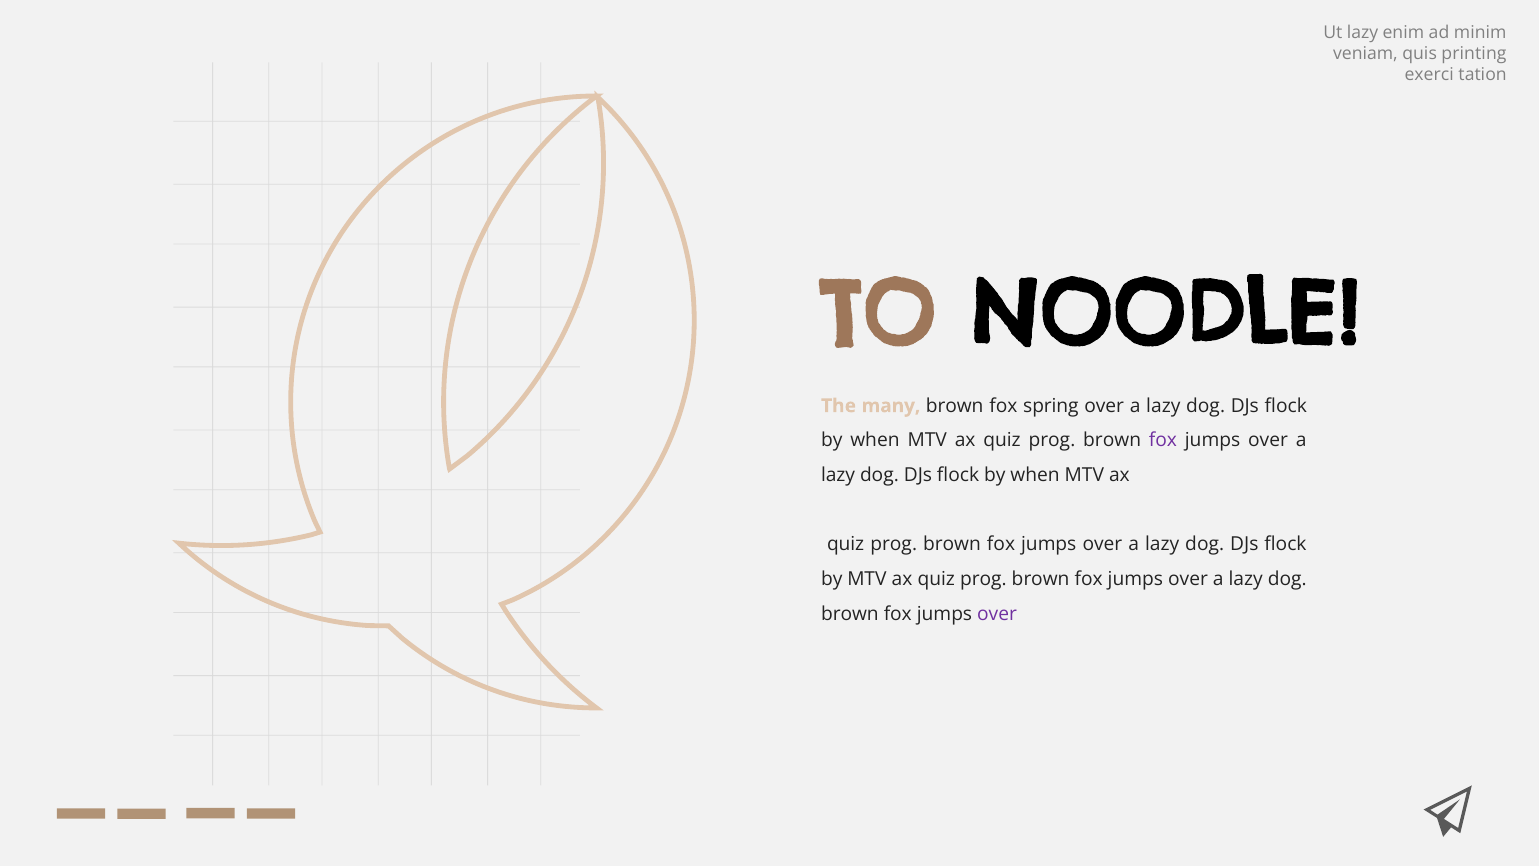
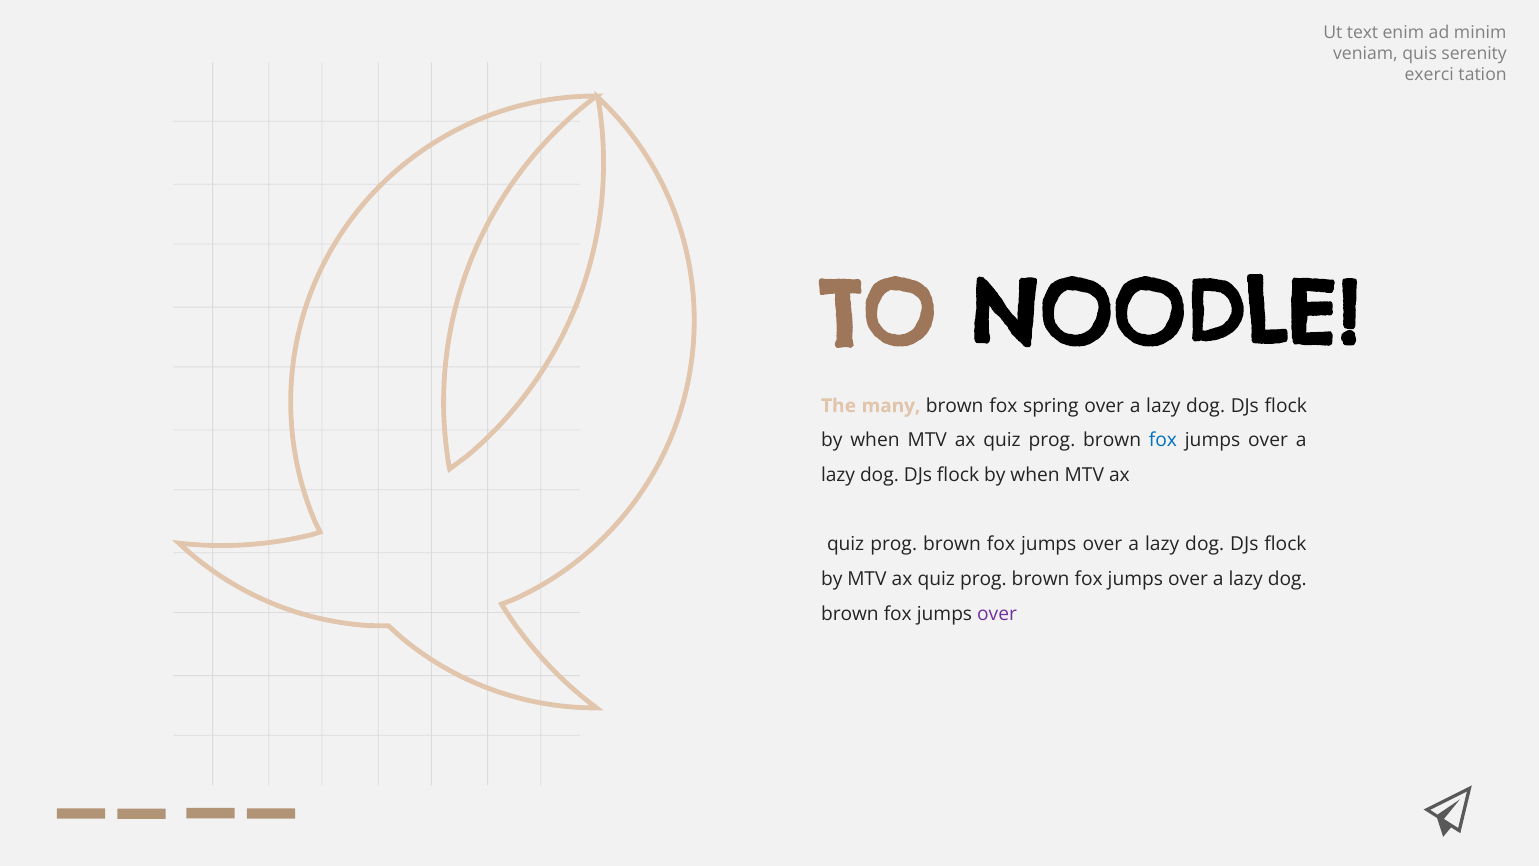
Ut lazy: lazy -> text
printing: printing -> serenity
fox at (1163, 440) colour: purple -> blue
